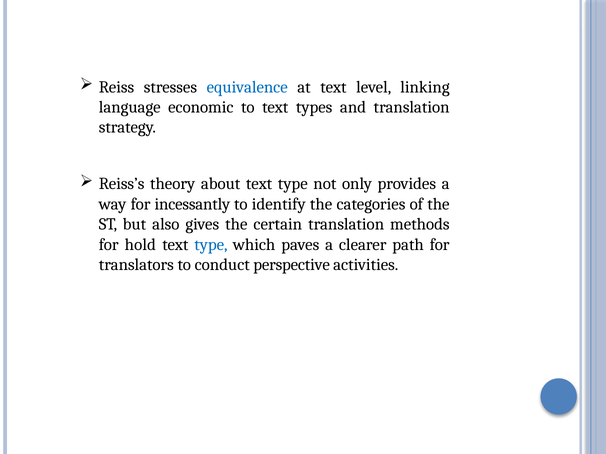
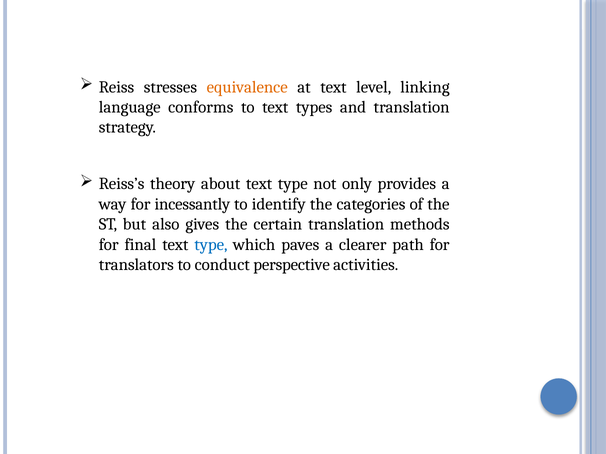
equivalence colour: blue -> orange
economic: economic -> conforms
hold: hold -> final
